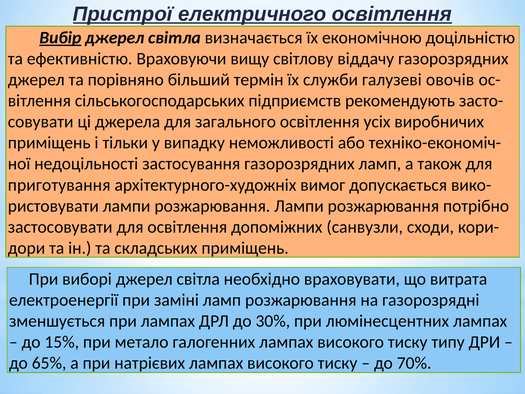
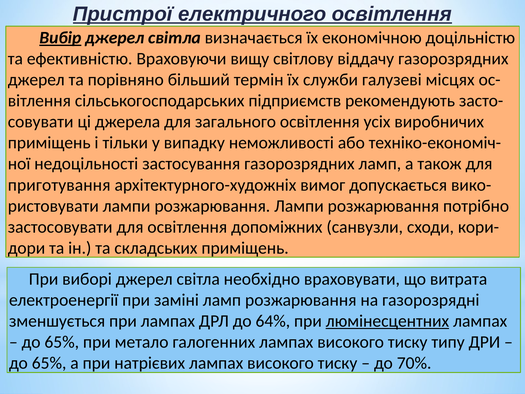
овочів: овочів -> місцях
30%: 30% -> 64%
люмінесцентних underline: none -> present
15% at (62, 342): 15% -> 65%
